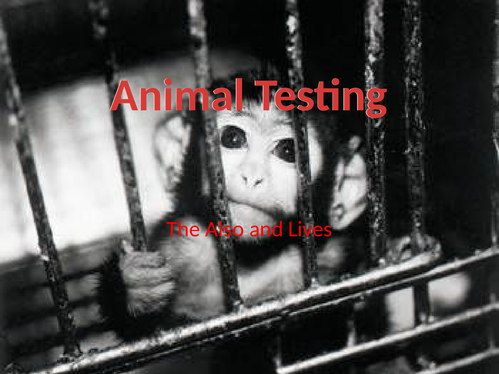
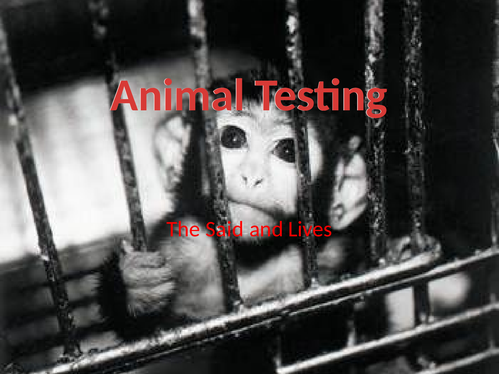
Also: Also -> Said
